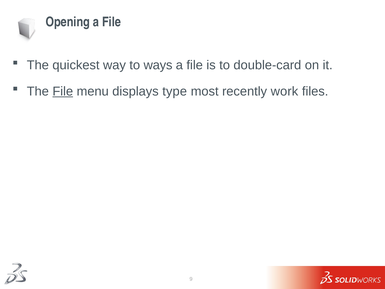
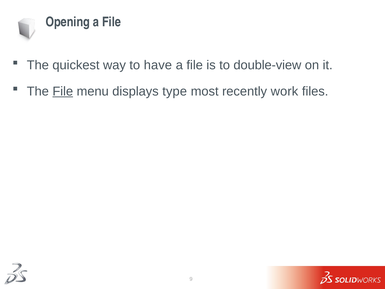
ways: ways -> have
double-card: double-card -> double-view
